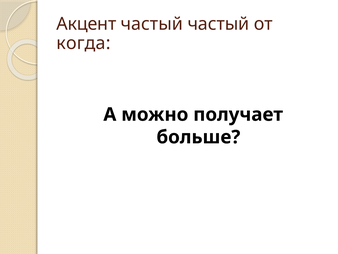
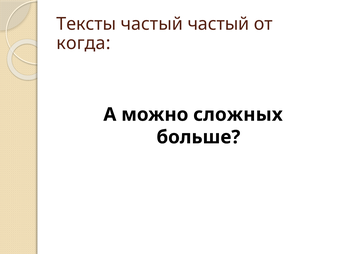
Акцент: Акцент -> Тексты
получает: получает -> сложных
